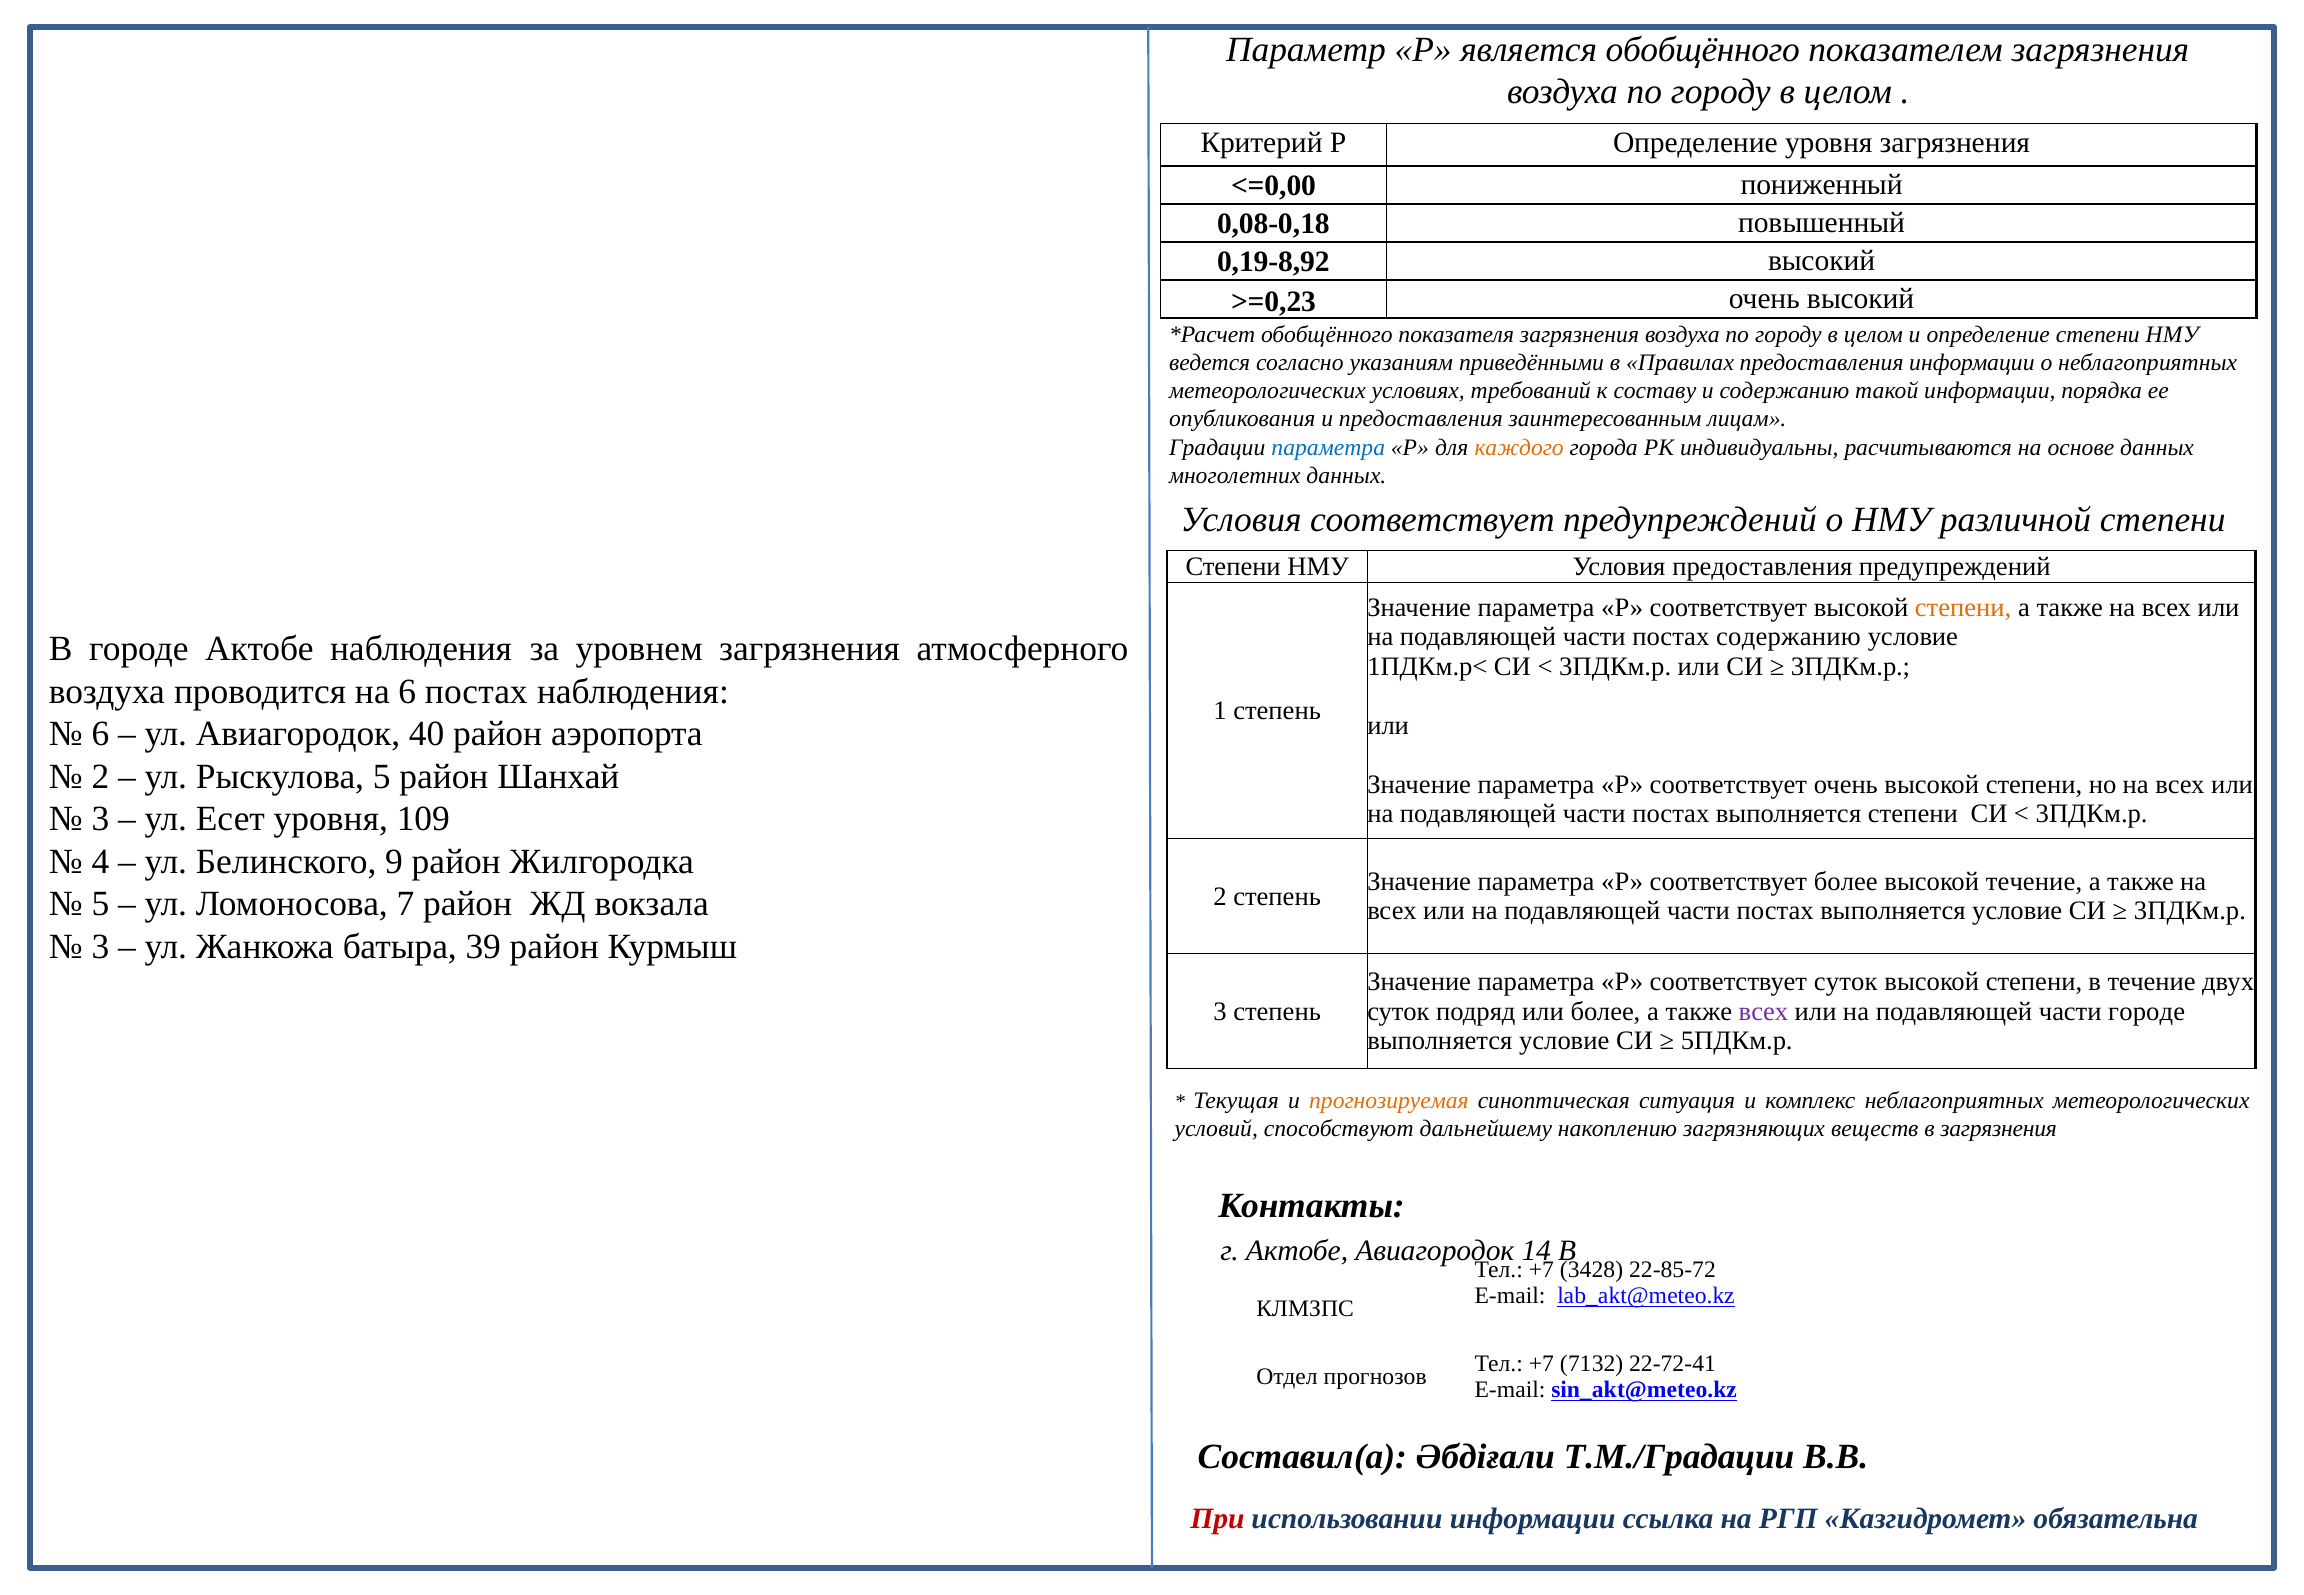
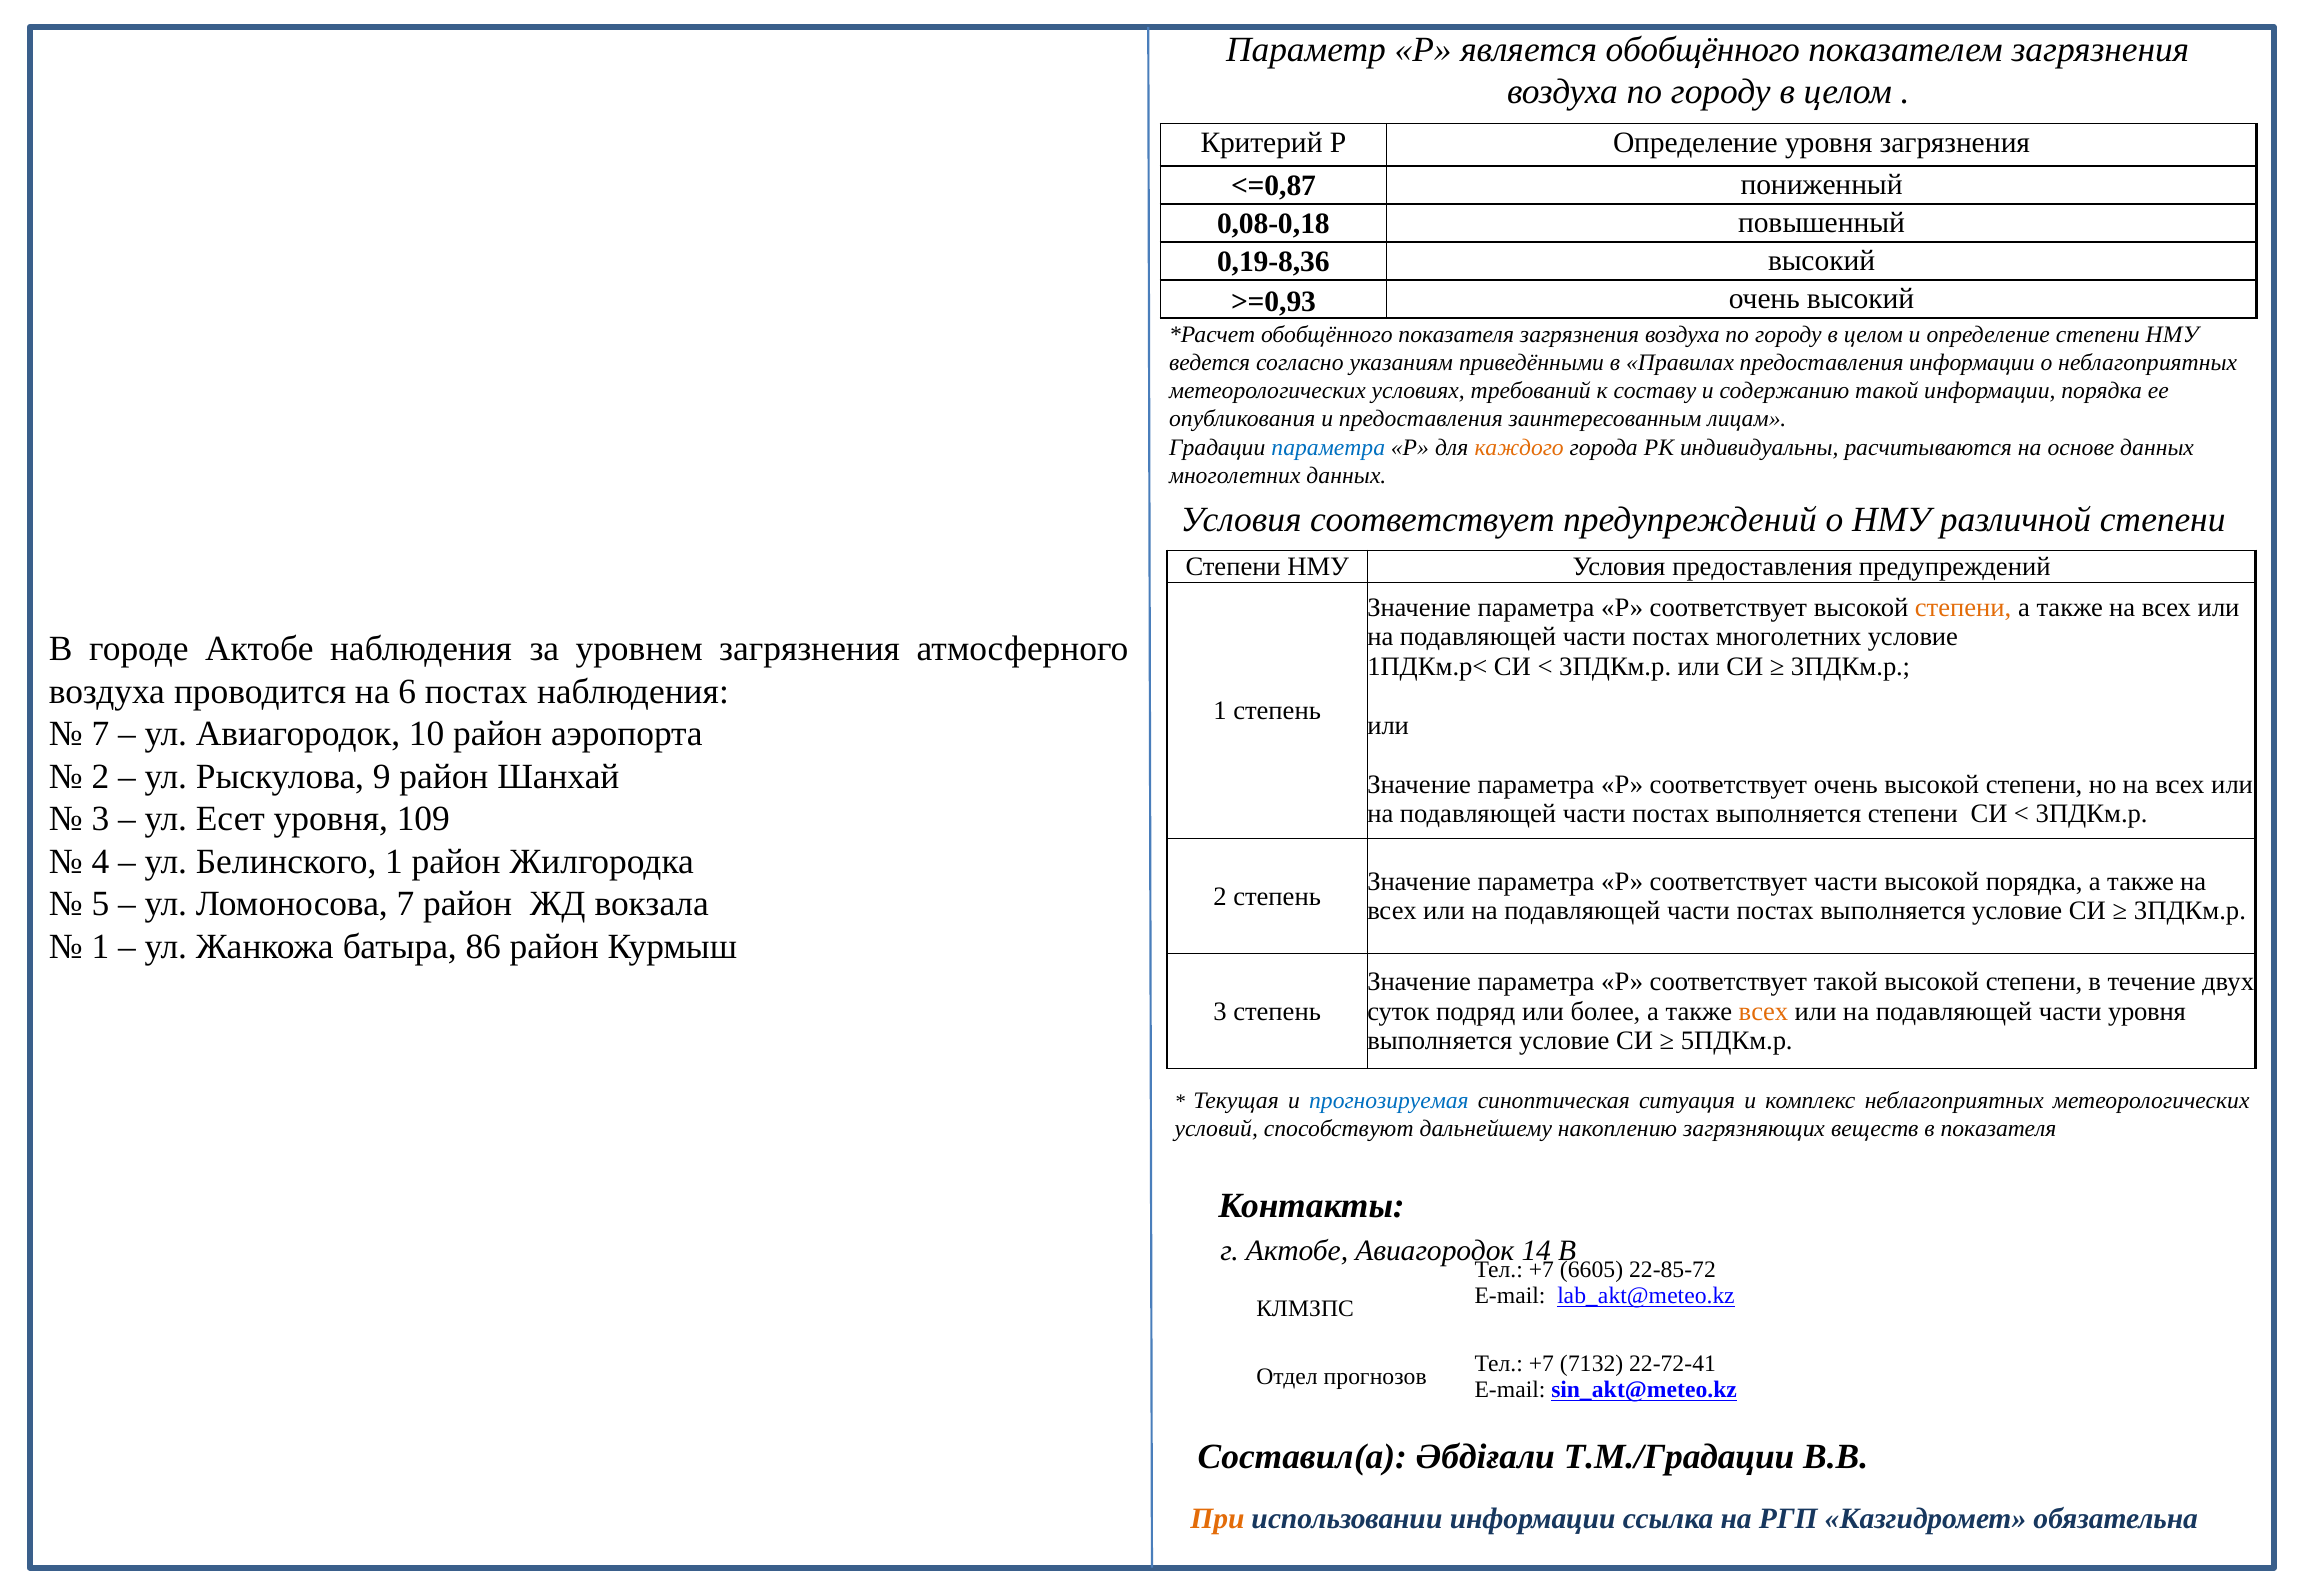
<=0,00: <=0,00 -> <=0,87
0,19-8,92: 0,19-8,92 -> 0,19-8,36
>=0,23: >=0,23 -> >=0,93
постах содержанию: содержанию -> многолетних
6 at (100, 734): 6 -> 7
40: 40 -> 10
Рыскулова 5: 5 -> 9
Белинского 9: 9 -> 1
соответствует более: более -> части
высокой течение: течение -> порядка
3 at (100, 947): 3 -> 1
39: 39 -> 86
соответствует суток: суток -> такой
всех at (1763, 1011) colour: purple -> orange
части городе: городе -> уровня
прогнозируемая colour: orange -> blue
в загрязнения: загрязнения -> показателя
3428: 3428 -> 6605
При colour: red -> orange
